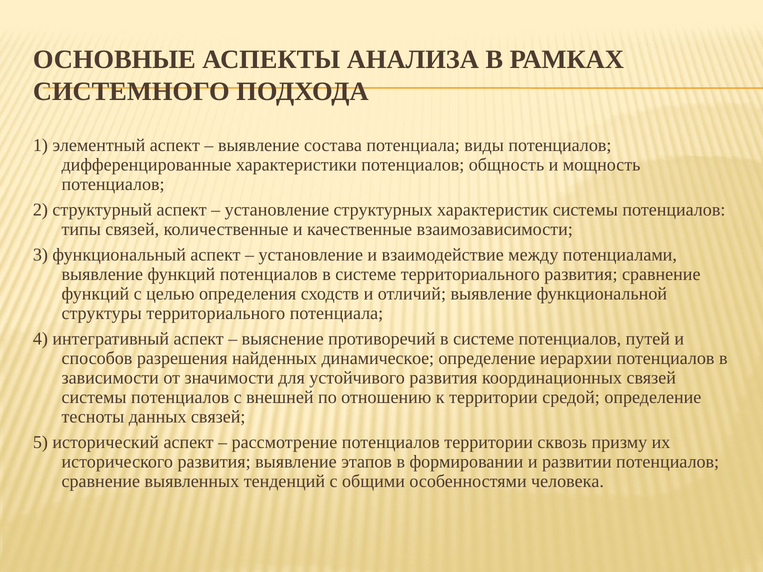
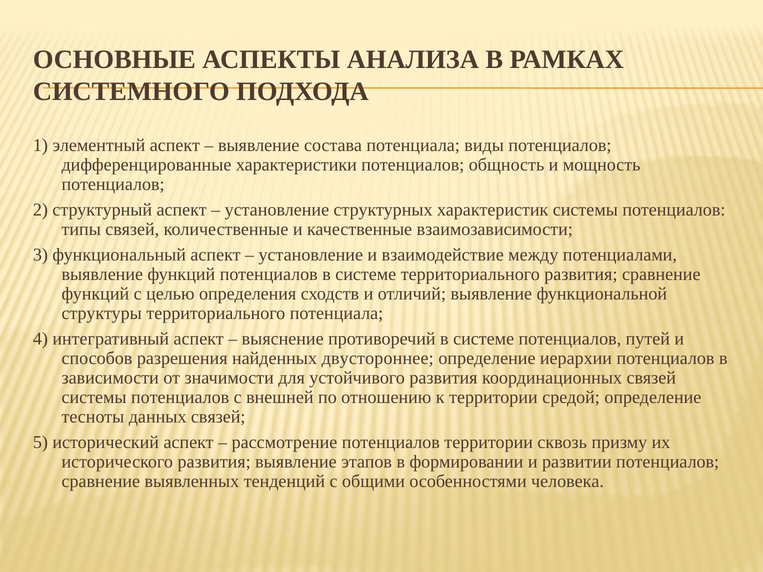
динамическое: динамическое -> двустороннее
